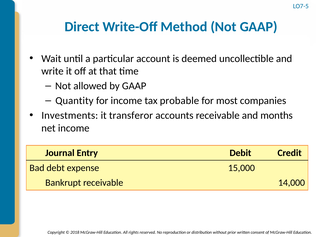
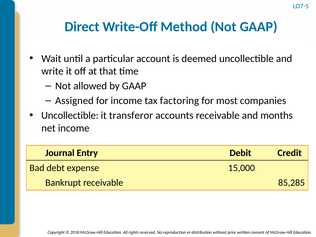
Quantity: Quantity -> Assigned
probable: probable -> factoring
Investments at (70, 115): Investments -> Uncollectible
14,000: 14,000 -> 85,285
